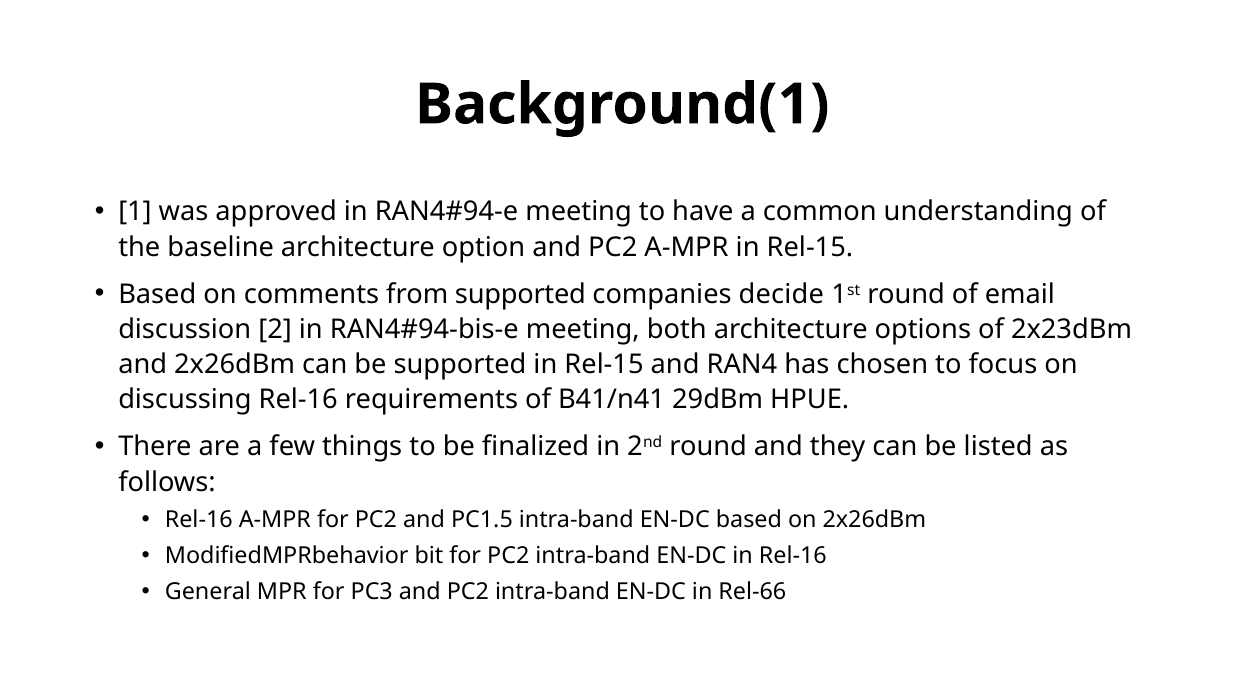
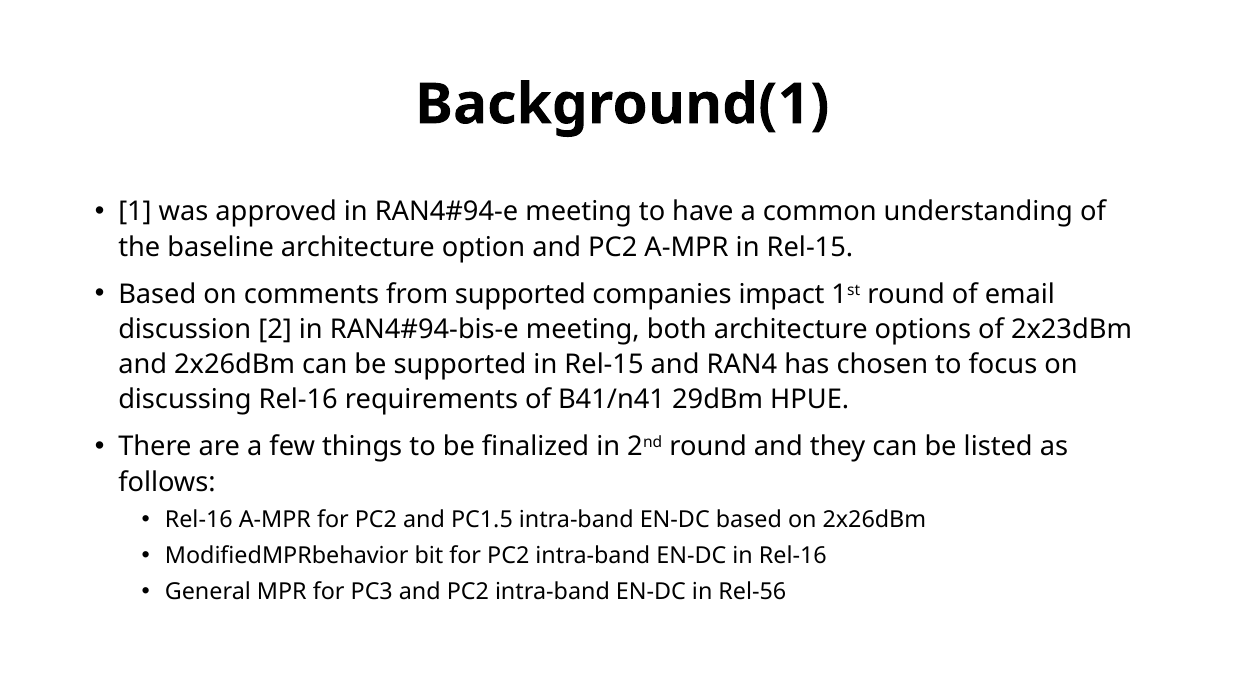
decide: decide -> impact
Rel-66: Rel-66 -> Rel-56
